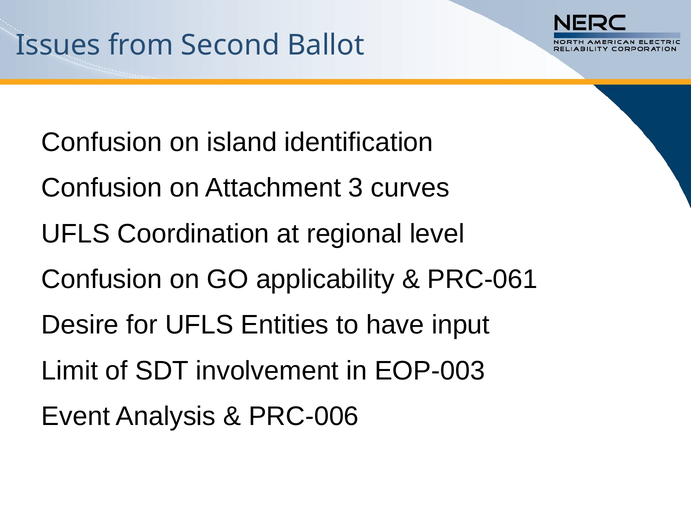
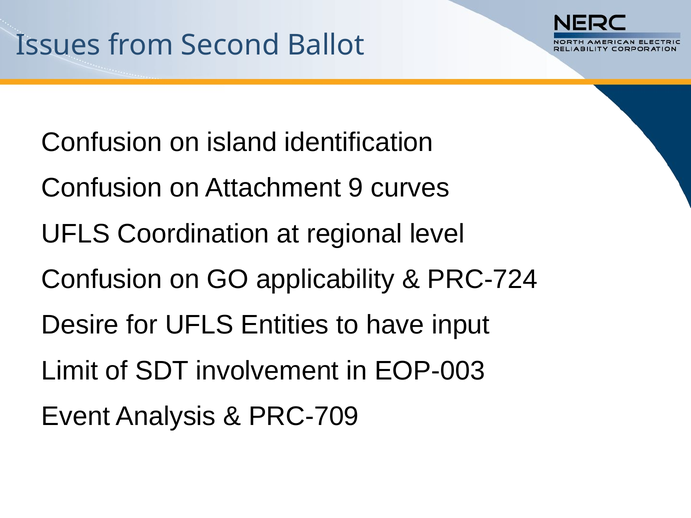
3: 3 -> 9
PRC-061: PRC-061 -> PRC-724
PRC-006: PRC-006 -> PRC-709
